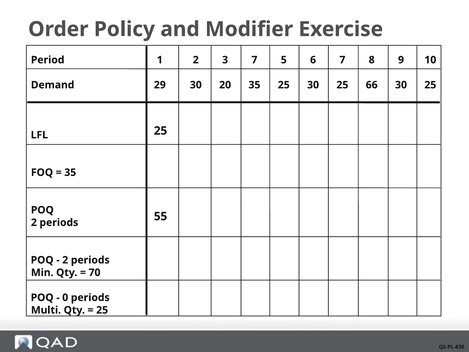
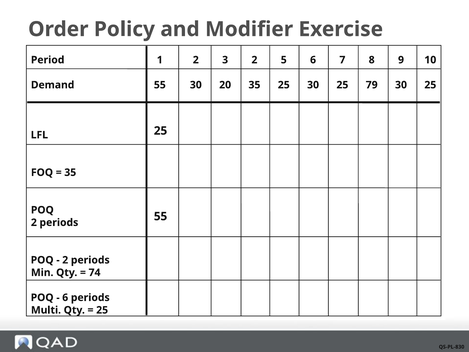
3 7: 7 -> 2
Demand 29: 29 -> 55
66: 66 -> 79
70: 70 -> 74
0 at (65, 297): 0 -> 6
